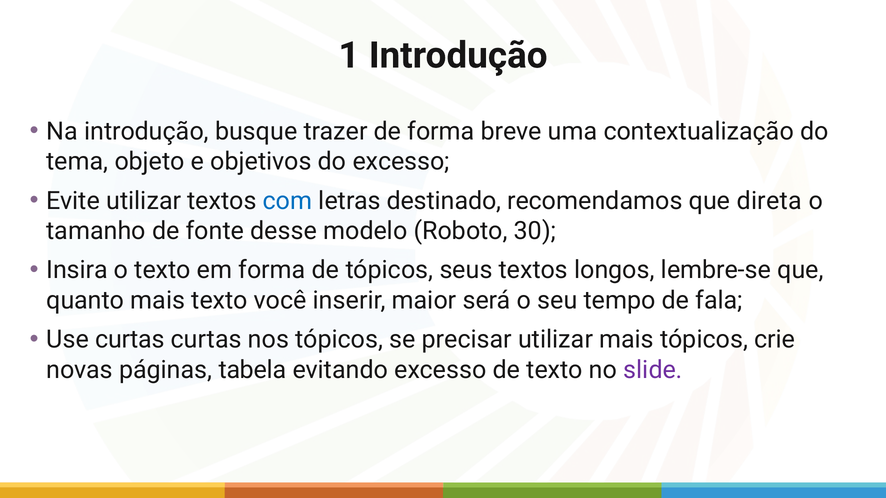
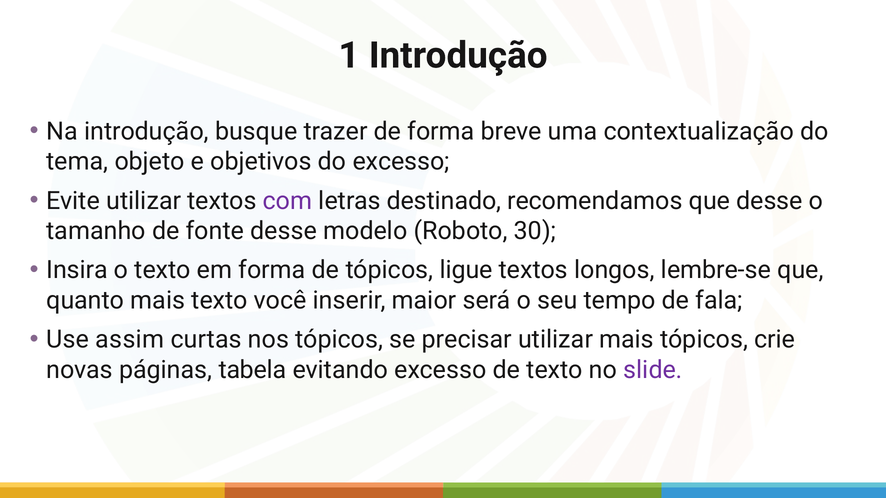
com colour: blue -> purple
que direta: direta -> desse
seus: seus -> ligue
Use curtas: curtas -> assim
